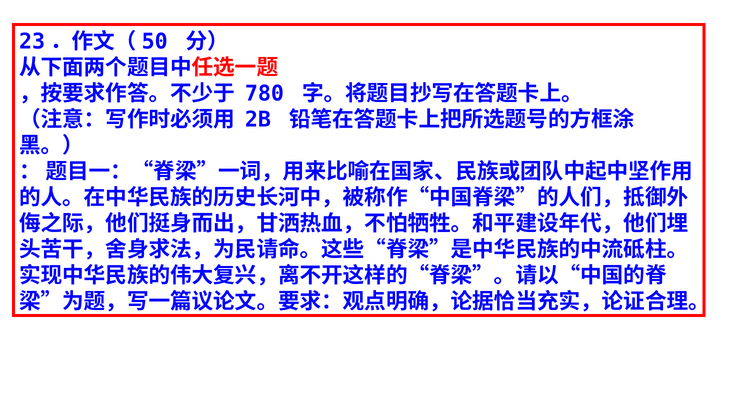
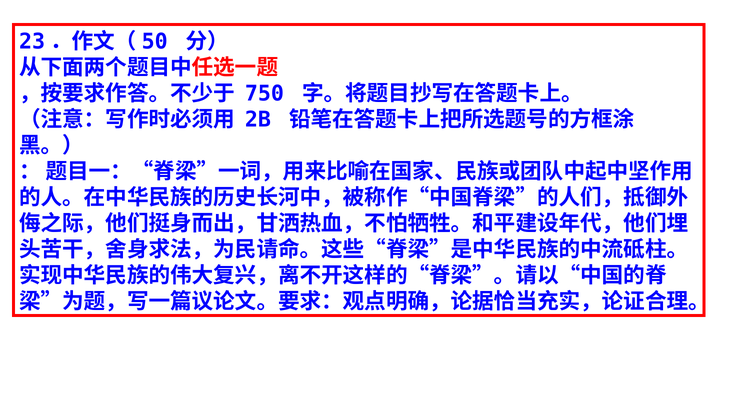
780: 780 -> 750
